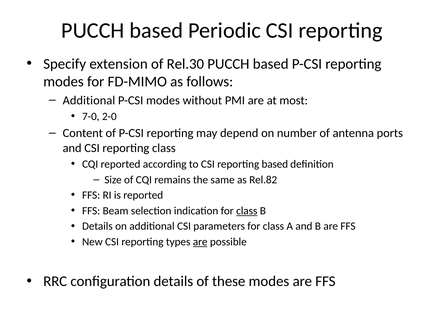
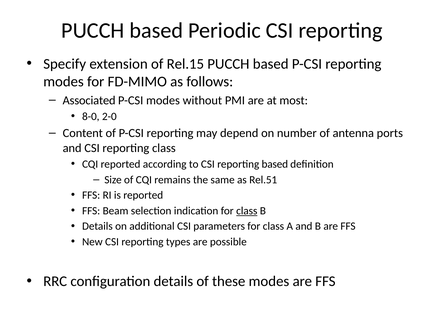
Rel.30: Rel.30 -> Rel.15
Additional at (89, 100): Additional -> Associated
7-0: 7-0 -> 8-0
Rel.82: Rel.82 -> Rel.51
are at (200, 242) underline: present -> none
